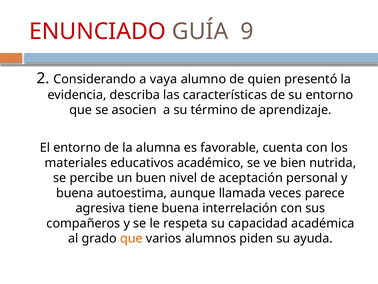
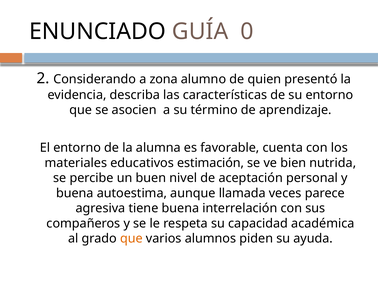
ENUNCIADO colour: red -> black
9: 9 -> 0
vaya: vaya -> zona
académico: académico -> estimación
